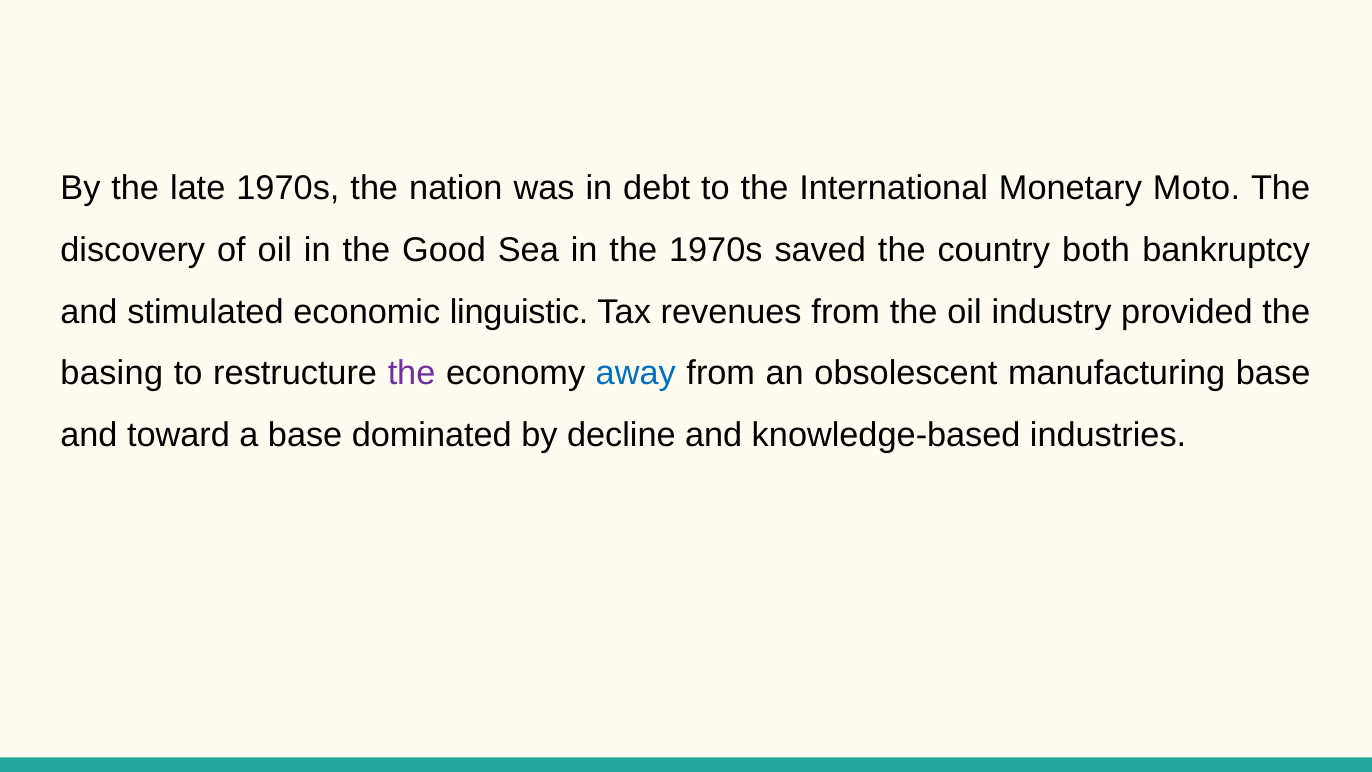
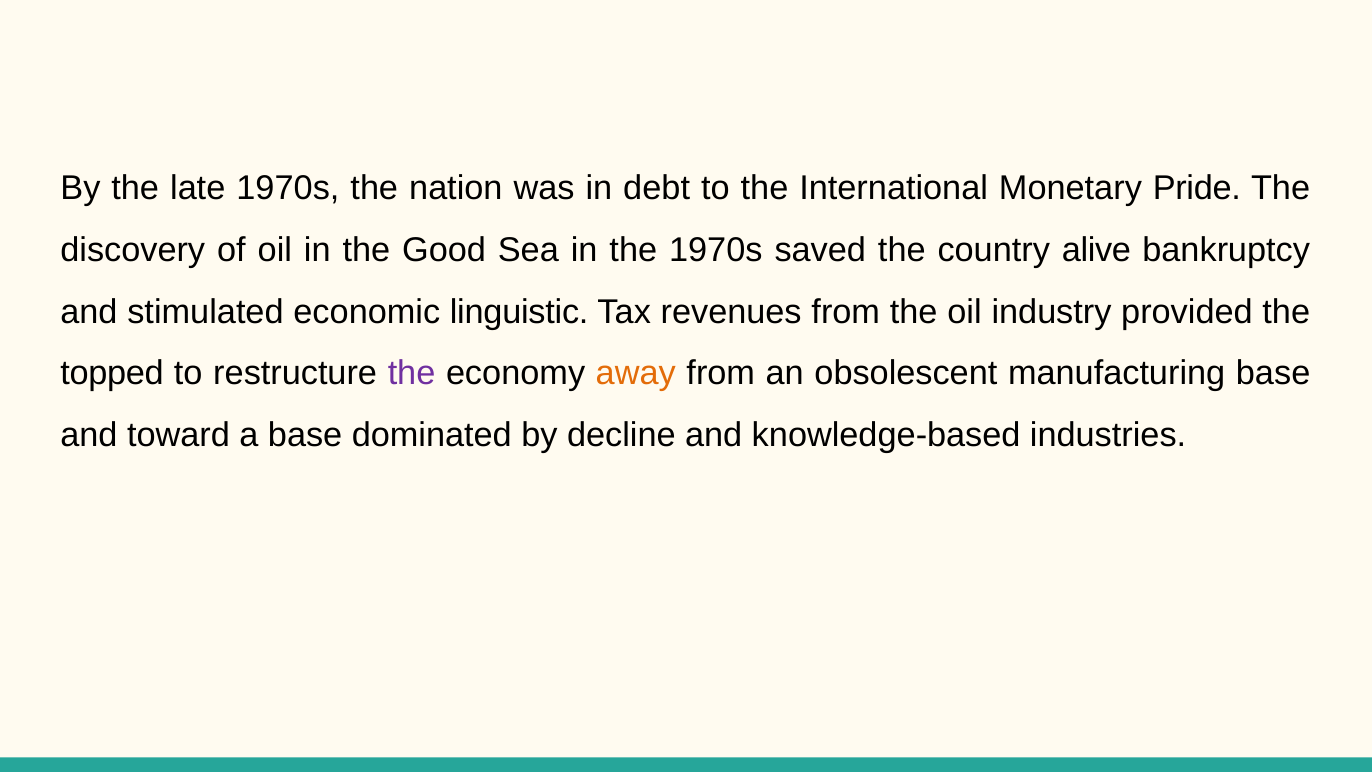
Moto: Moto -> Pride
both: both -> alive
basing: basing -> topped
away colour: blue -> orange
